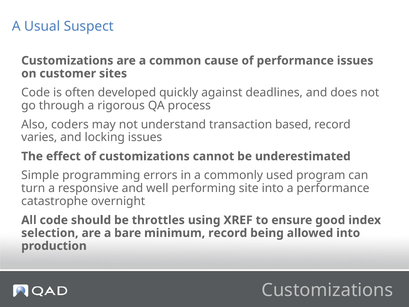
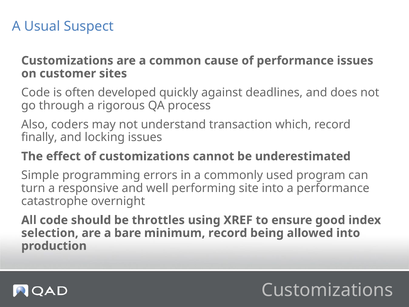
based: based -> which
varies: varies -> finally
